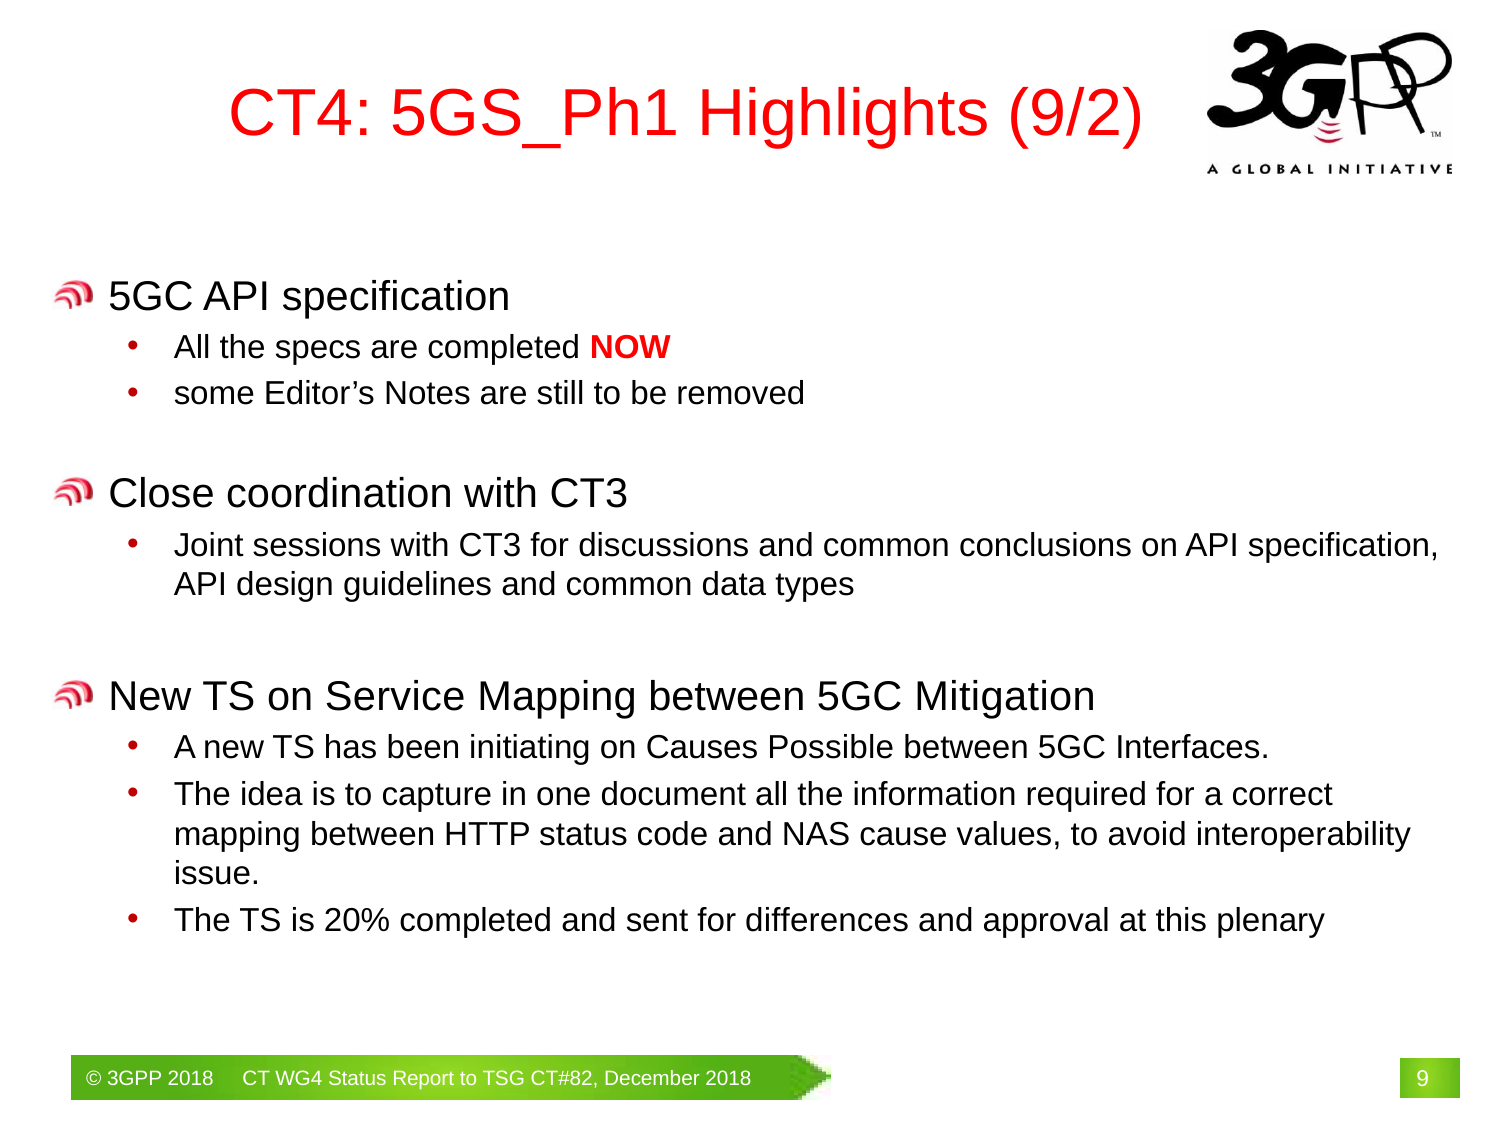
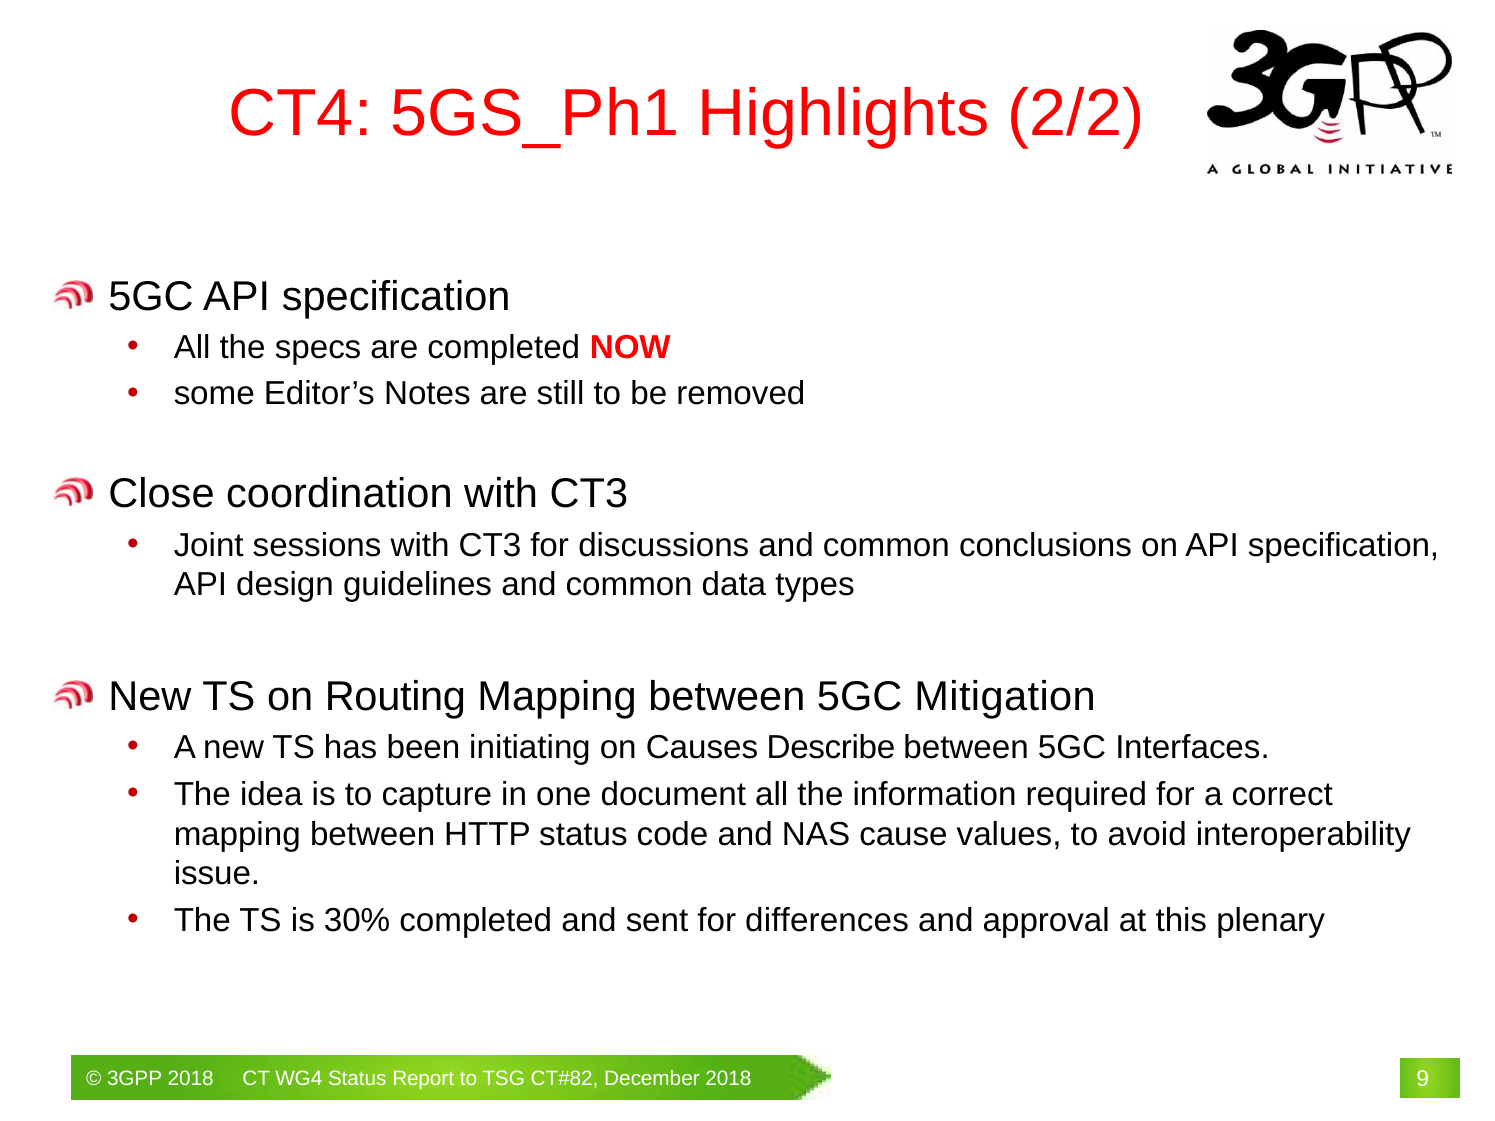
9/2: 9/2 -> 2/2
Service: Service -> Routing
Possible: Possible -> Describe
20%: 20% -> 30%
